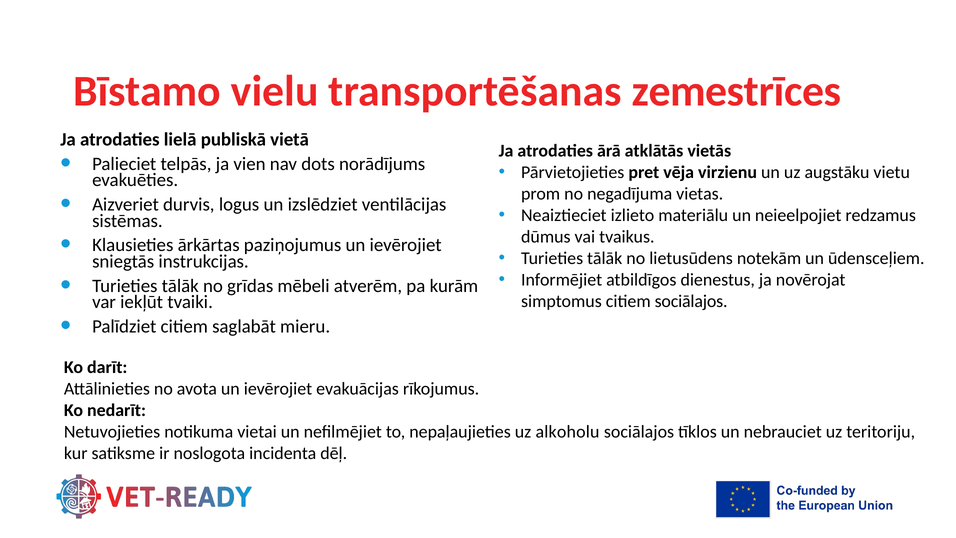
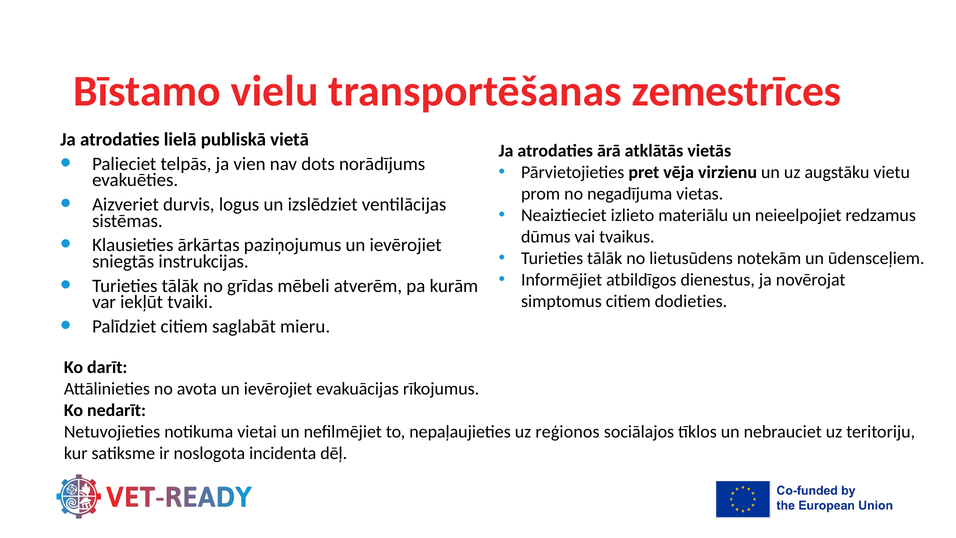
citiem sociālajos: sociālajos -> dodieties
alkoholu: alkoholu -> reģionos
